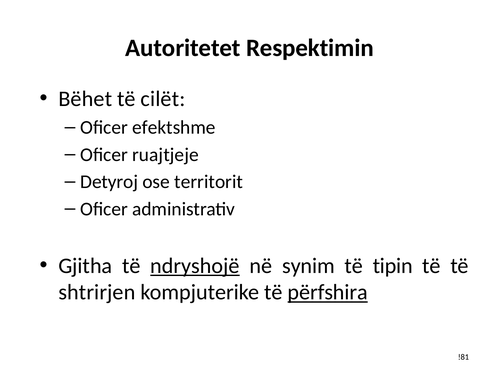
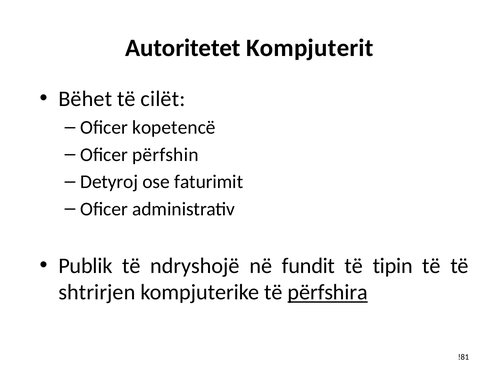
Respektimin: Respektimin -> Kompjuterit
efektshme: efektshme -> kopetencë
ruajtjeje: ruajtjeje -> përfshin
territorit: territorit -> faturimit
Gjitha: Gjitha -> Publik
ndryshojë underline: present -> none
synim: synim -> fundit
